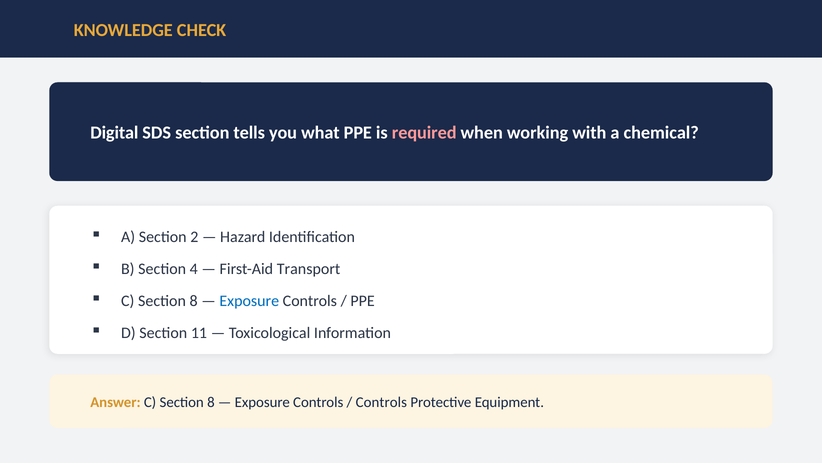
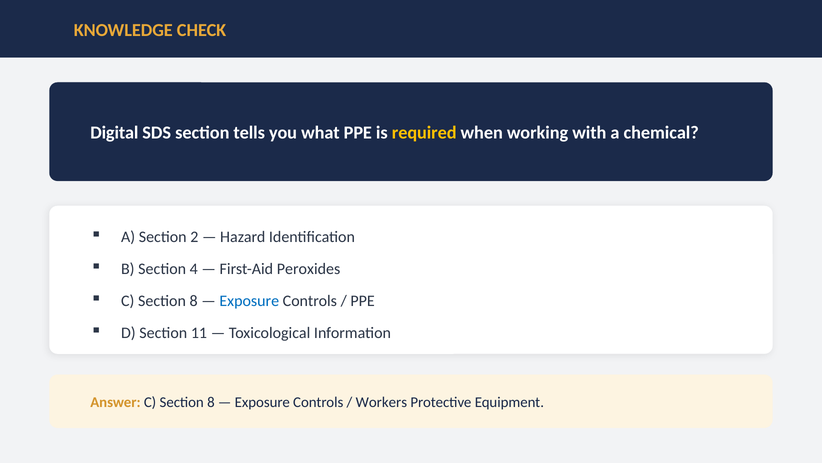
required colour: pink -> yellow
Transport: Transport -> Peroxides
Controls at (381, 402): Controls -> Workers
